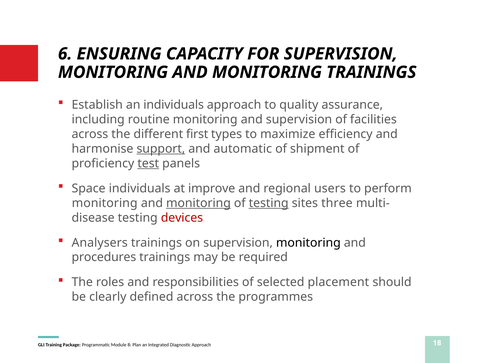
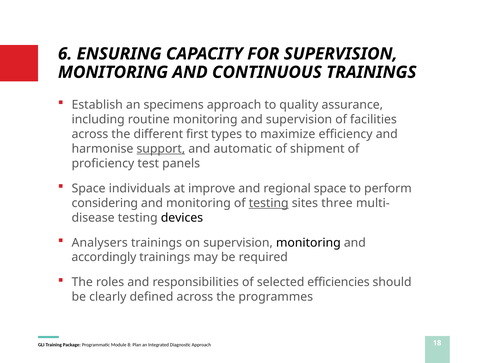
MONITORING at (267, 72): MONITORING -> CONTINUOUS
an individuals: individuals -> specimens
test underline: present -> none
regional users: users -> space
monitoring at (105, 203): monitoring -> considering
monitoring at (198, 203) underline: present -> none
devices colour: red -> black
procedures: procedures -> accordingly
placement: placement -> efficiencies
